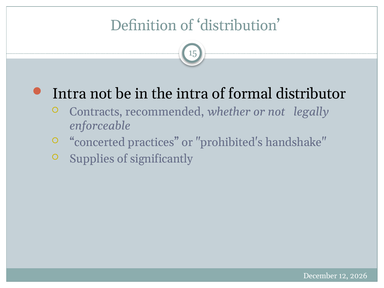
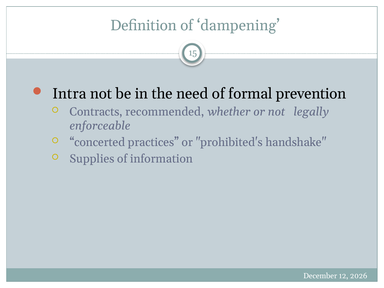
distribution: distribution -> dampening
the intra: intra -> need
distributor: distributor -> prevention
significantly: significantly -> information
